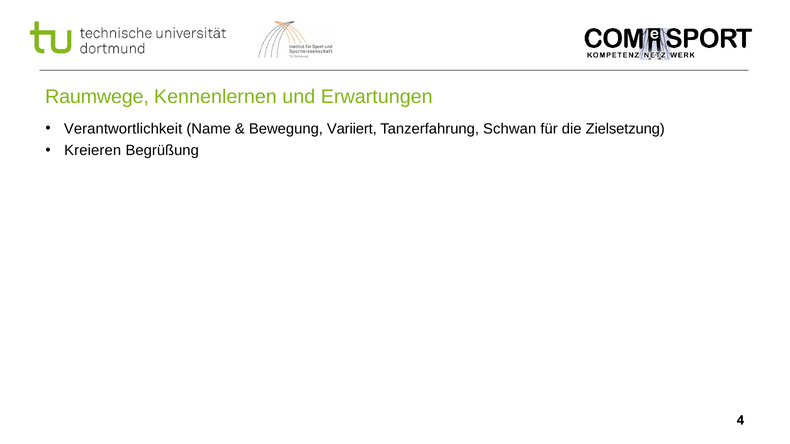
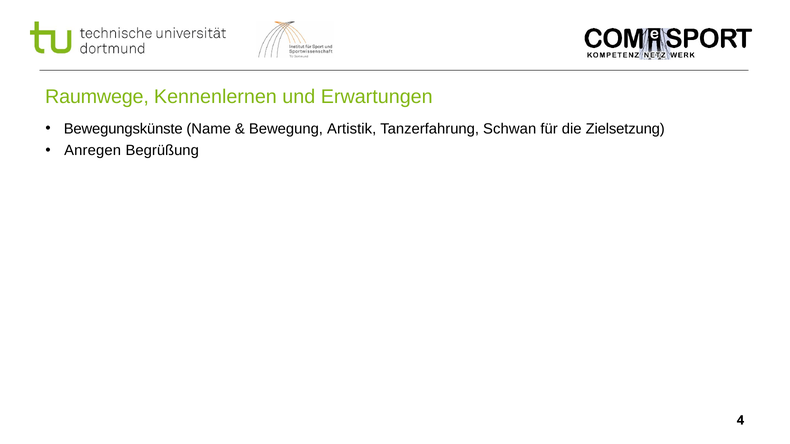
Verantwortlichkeit: Verantwortlichkeit -> Bewegungskünste
Variiert: Variiert -> Artistik
Kreieren: Kreieren -> Anregen
